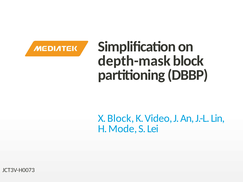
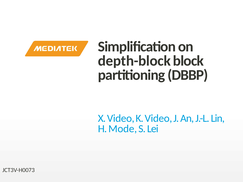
depth-mask: depth-mask -> depth-block
X Block: Block -> Video
